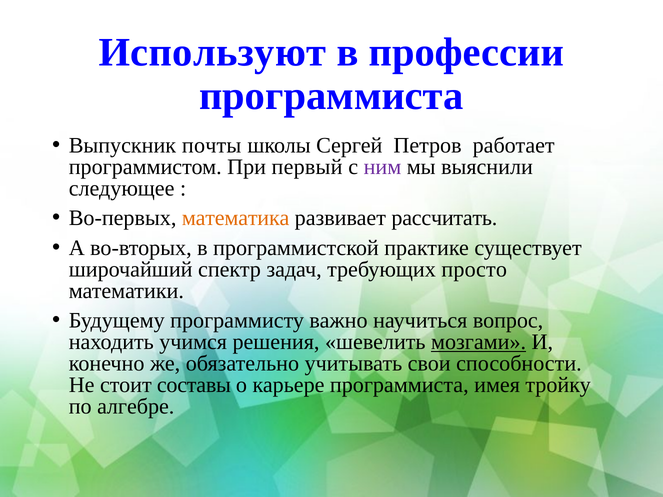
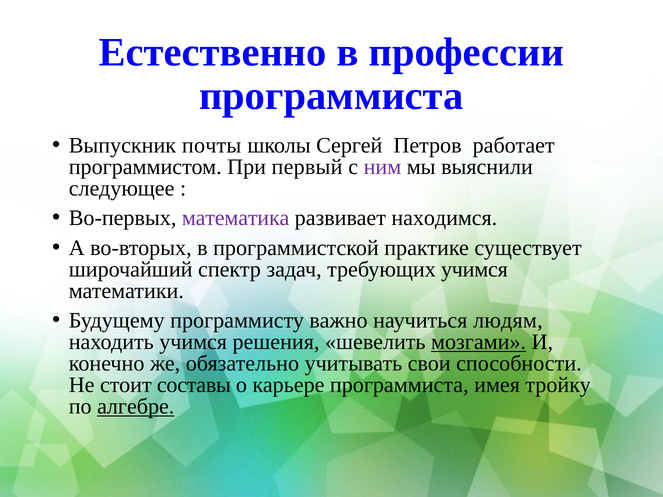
Используют: Используют -> Естественно
математика colour: orange -> purple
рассчитать: рассчитать -> находимся
требующих просто: просто -> учимся
вопрос: вопрос -> людям
алгебре underline: none -> present
